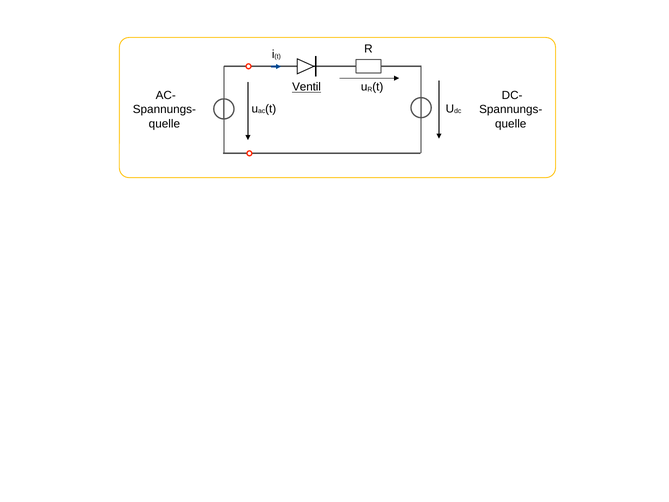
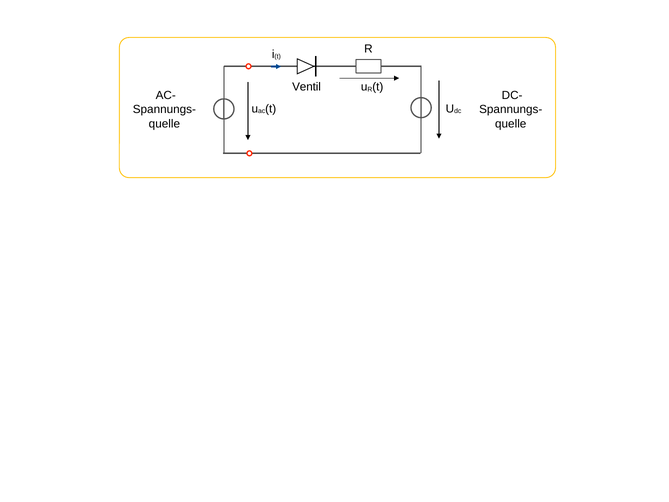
Ventil underline: present -> none
